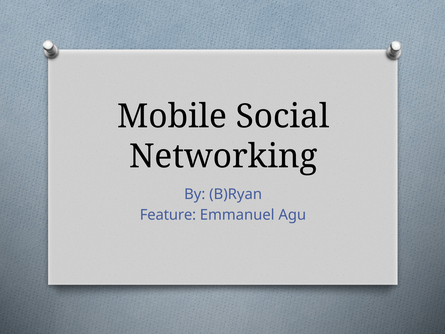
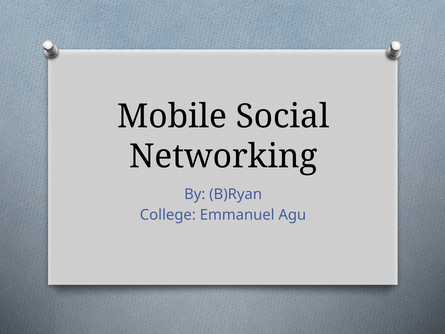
Feature: Feature -> College
